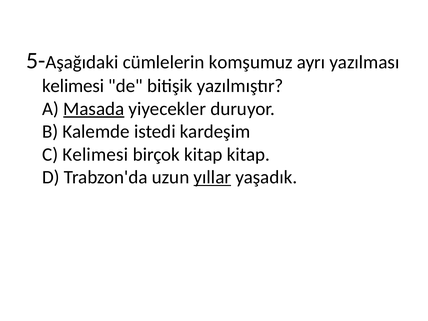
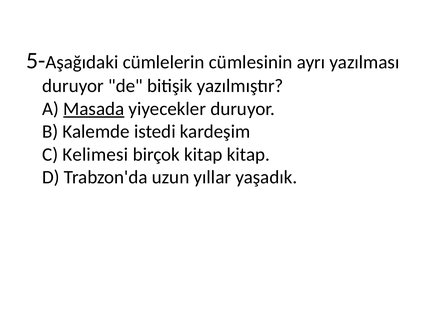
komşumuz: komşumuz -> cümlesinin
kelimesi at (73, 86): kelimesi -> duruyor
yıllar underline: present -> none
